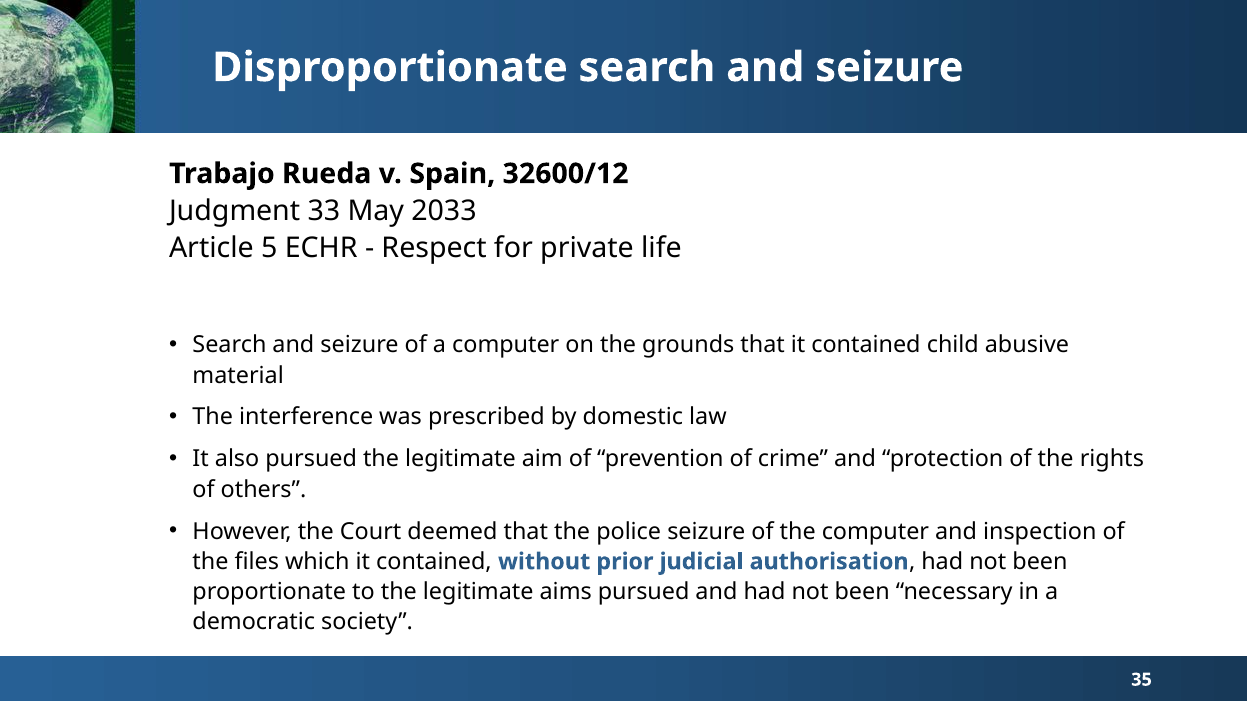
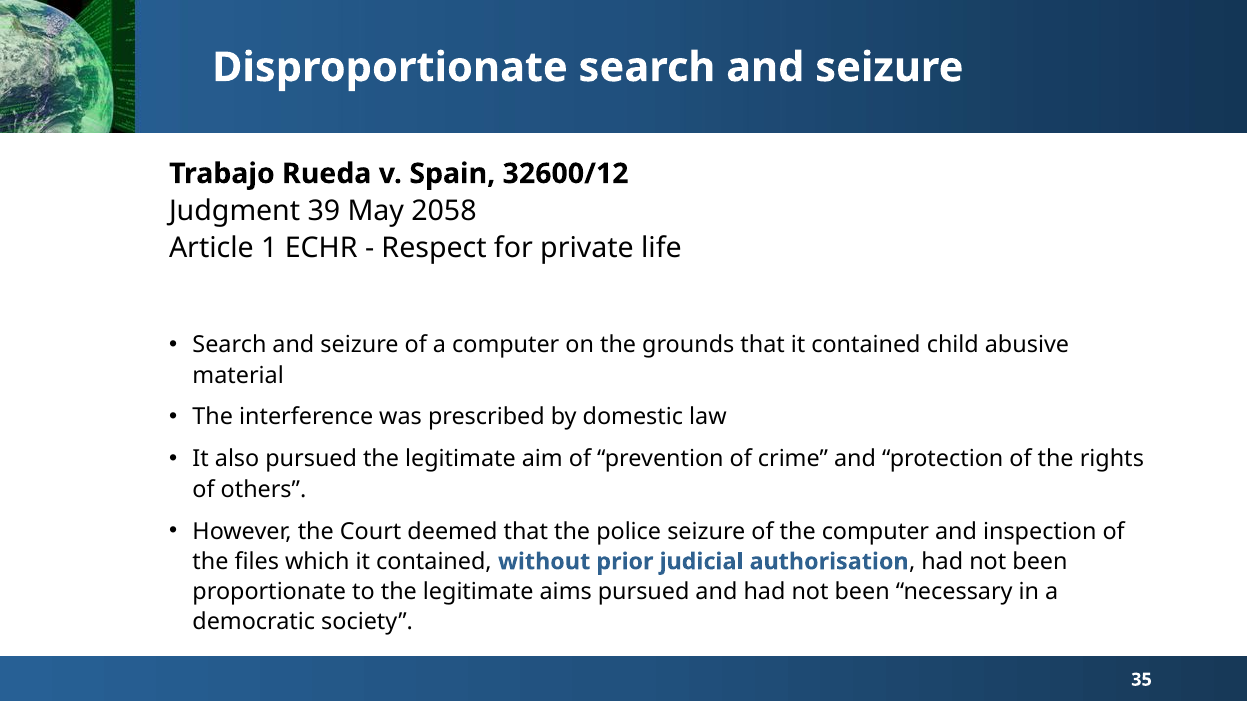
33: 33 -> 39
2033: 2033 -> 2058
5: 5 -> 1
